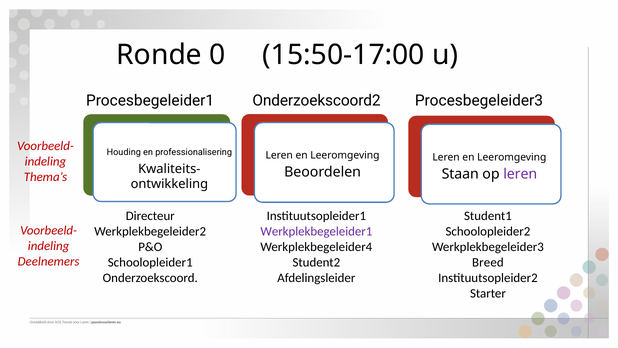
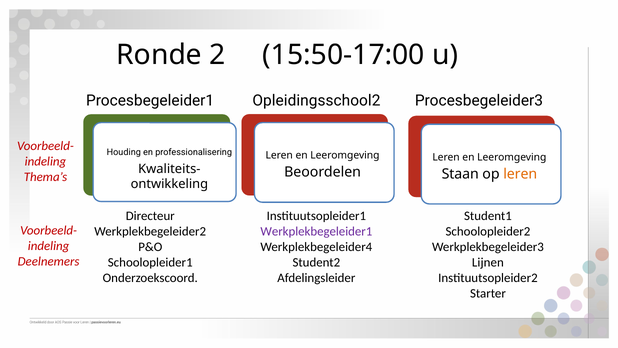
0: 0 -> 2
Onderzoekscoord2: Onderzoekscoord2 -> Opleidingsschool2
leren at (520, 174) colour: purple -> orange
Breed: Breed -> Lijnen
